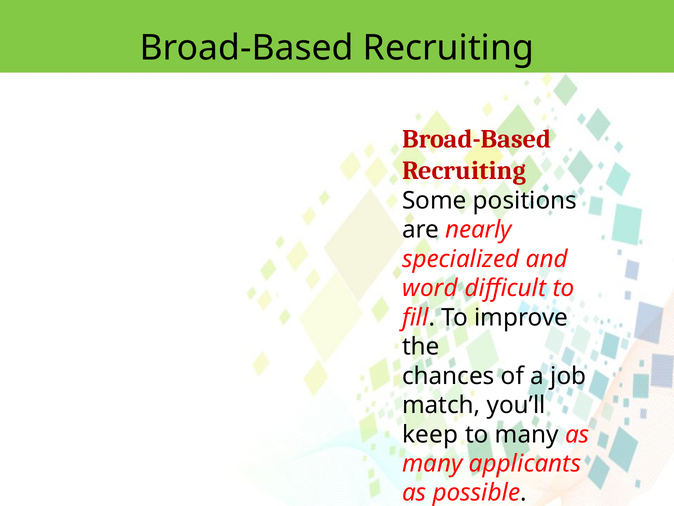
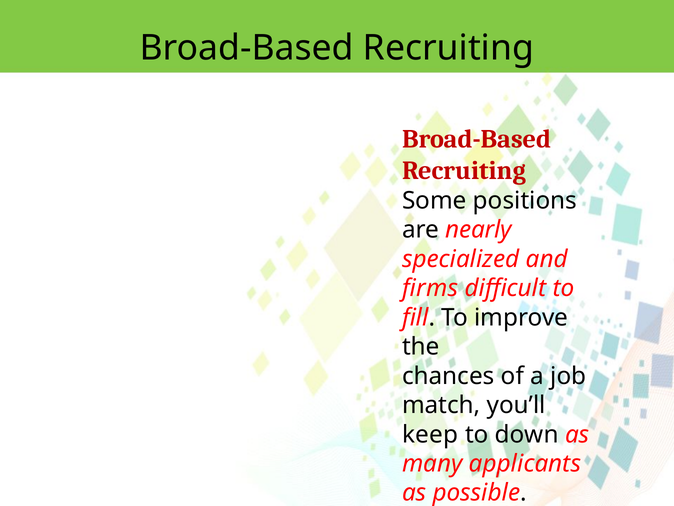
word: word -> firms
to many: many -> down
